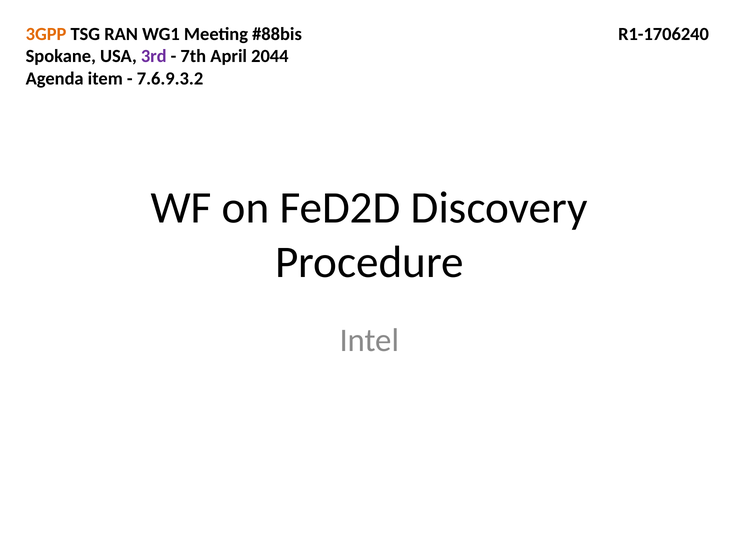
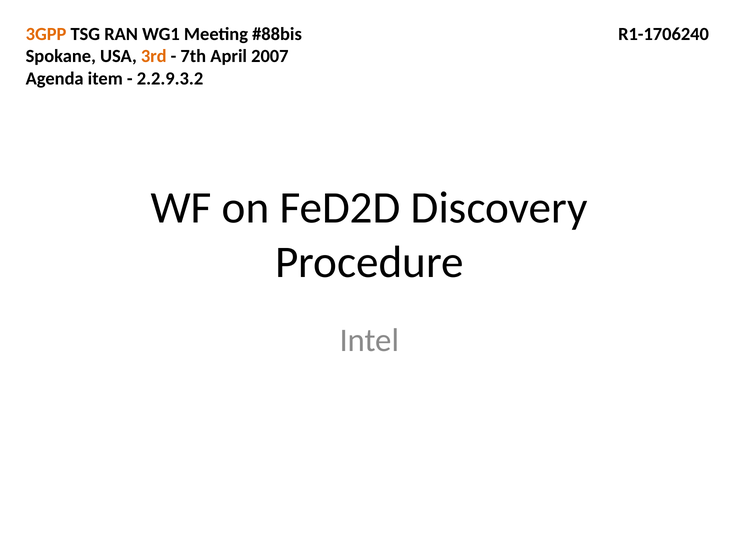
3rd colour: purple -> orange
2044: 2044 -> 2007
7.6.9.3.2: 7.6.9.3.2 -> 2.2.9.3.2
